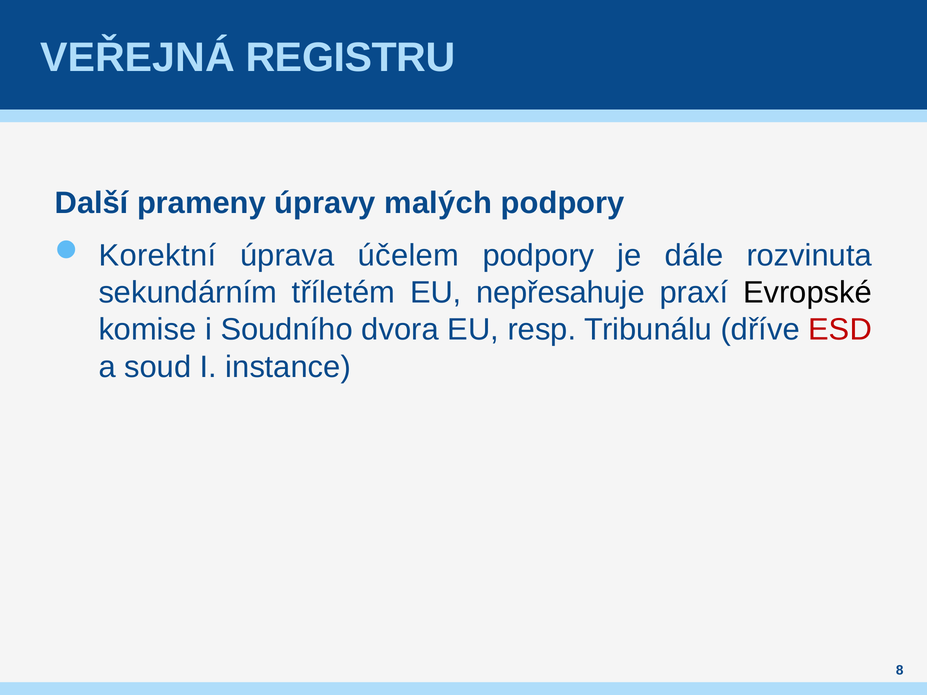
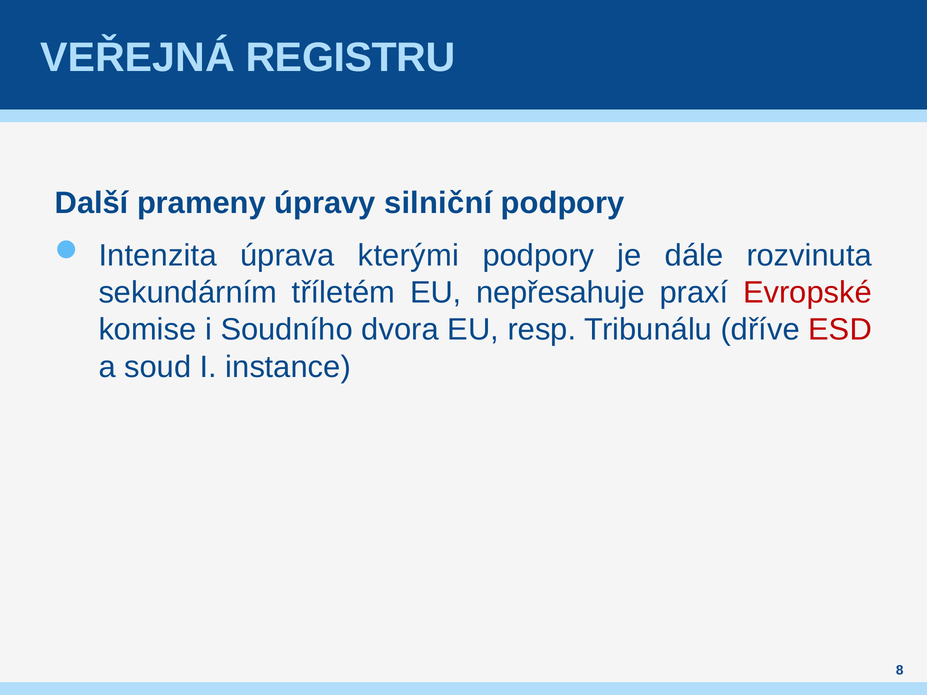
malých: malých -> silniční
Korektní: Korektní -> Intenzita
účelem: účelem -> kterými
Evropské colour: black -> red
